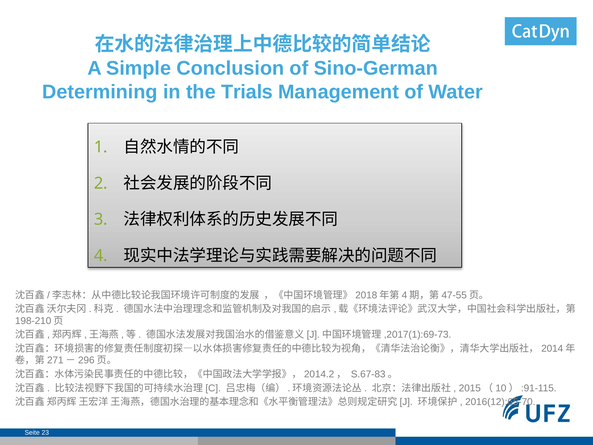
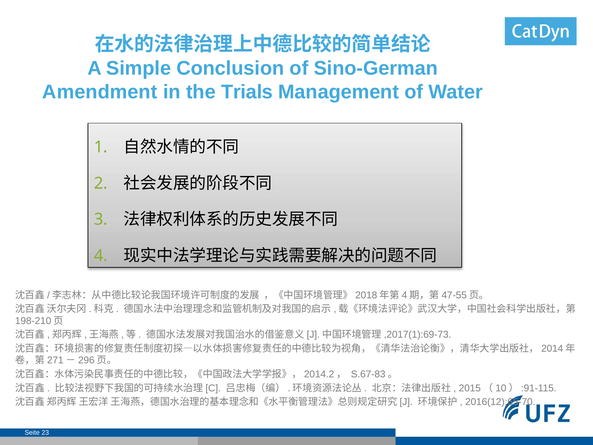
Determining: Determining -> Amendment
